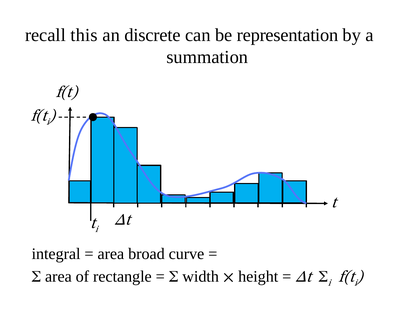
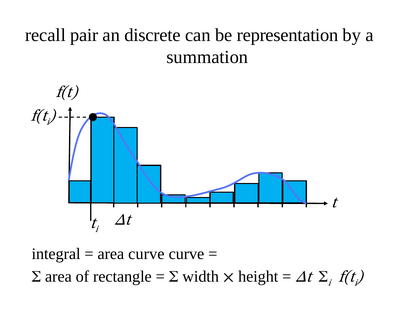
this: this -> pair
area broad: broad -> curve
